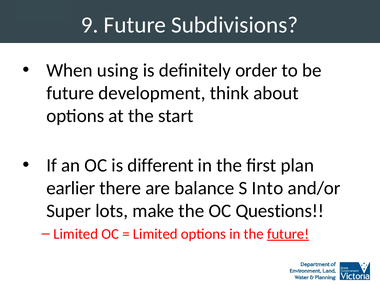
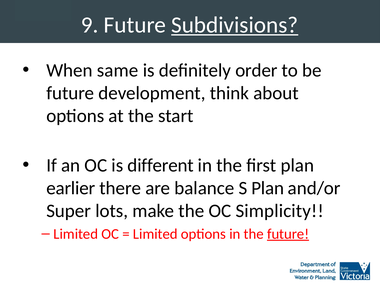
Subdivisions underline: none -> present
using: using -> same
S Into: Into -> Plan
Questions: Questions -> Simplicity
